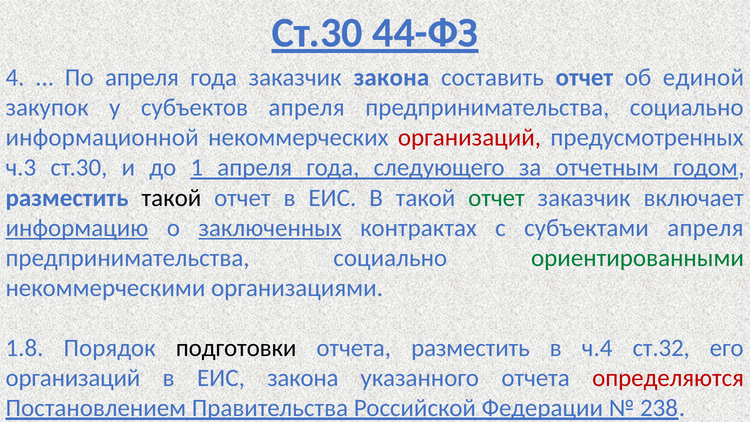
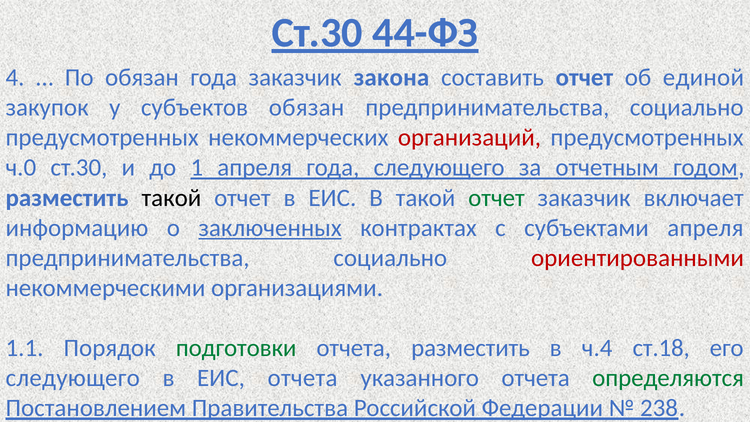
По апреля: апреля -> обязан
субъектов апреля: апреля -> обязан
информационной at (102, 138): информационной -> предусмотренных
ч.3: ч.3 -> ч.0
информацию underline: present -> none
ориентированными colour: green -> red
1.8: 1.8 -> 1.1
подготовки colour: black -> green
ст.32: ст.32 -> ст.18
организаций at (73, 378): организаций -> следующего
ЕИС закона: закона -> отчета
определяются colour: red -> green
